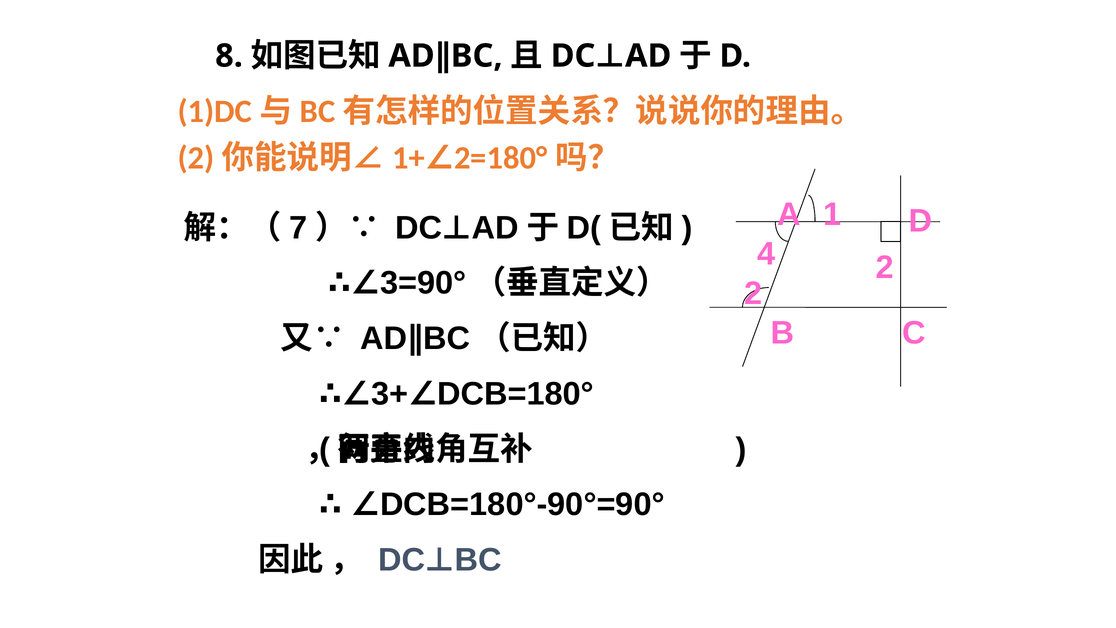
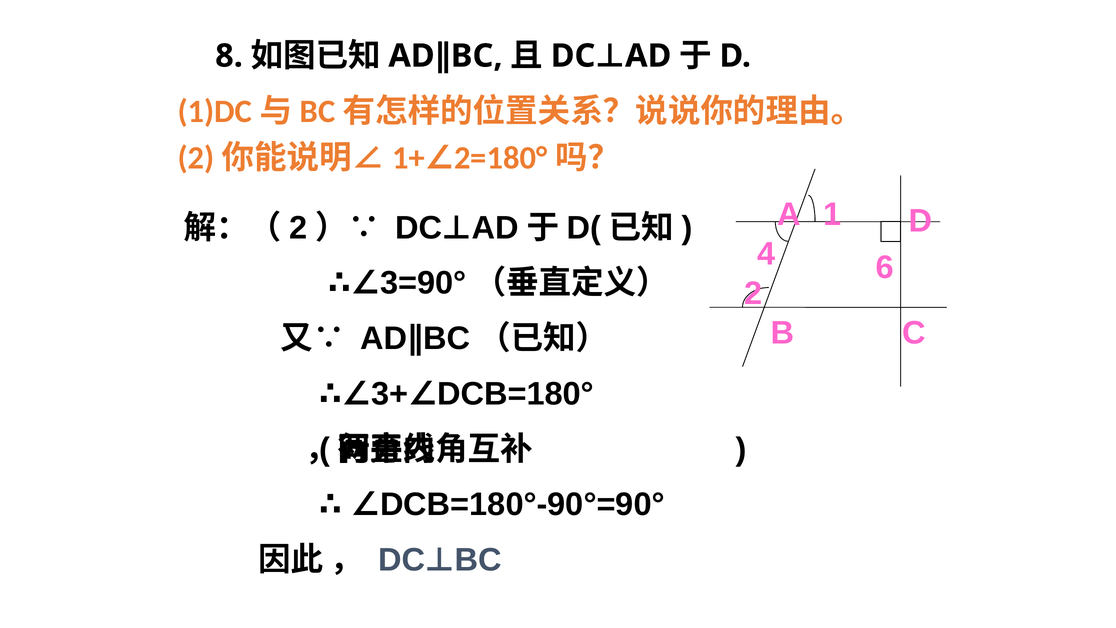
7 at (298, 228): 7 -> 2
4 2: 2 -> 6
